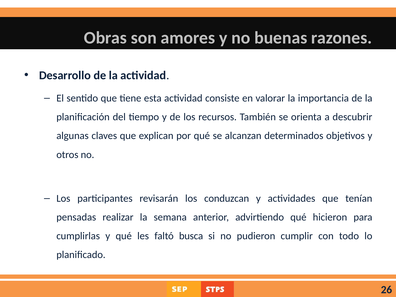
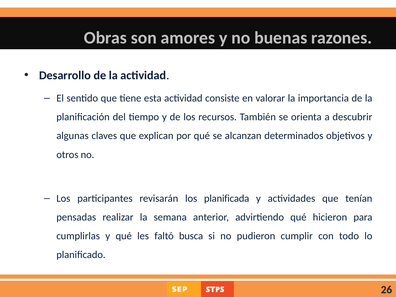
conduzcan: conduzcan -> planificada
